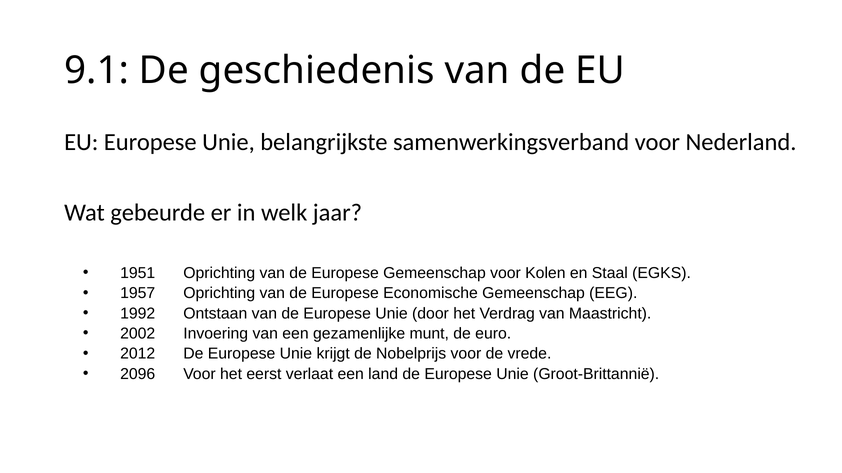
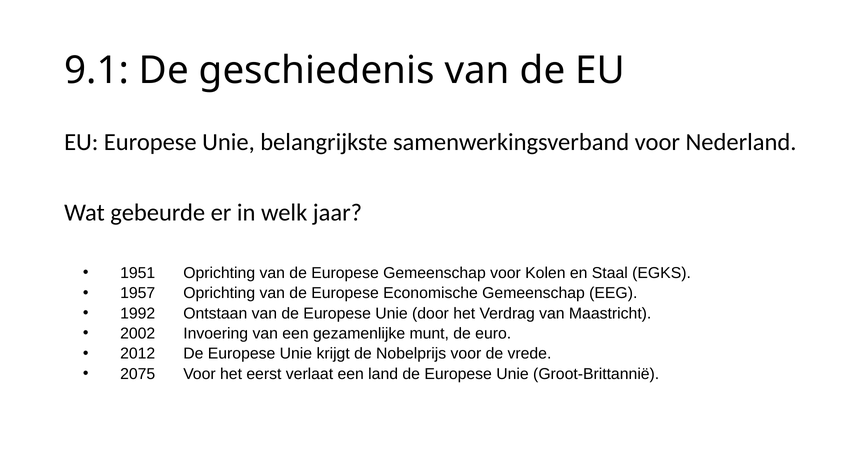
2096: 2096 -> 2075
